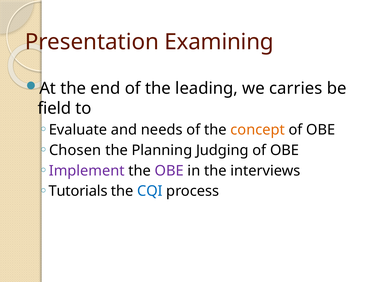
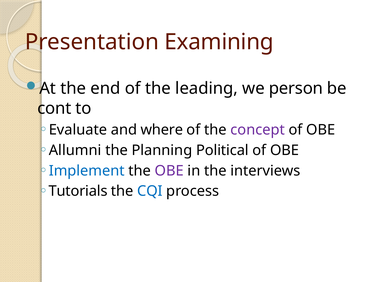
carries: carries -> person
field: field -> cont
needs: needs -> where
concept colour: orange -> purple
Chosen: Chosen -> Allumni
Judging: Judging -> Political
Implement colour: purple -> blue
